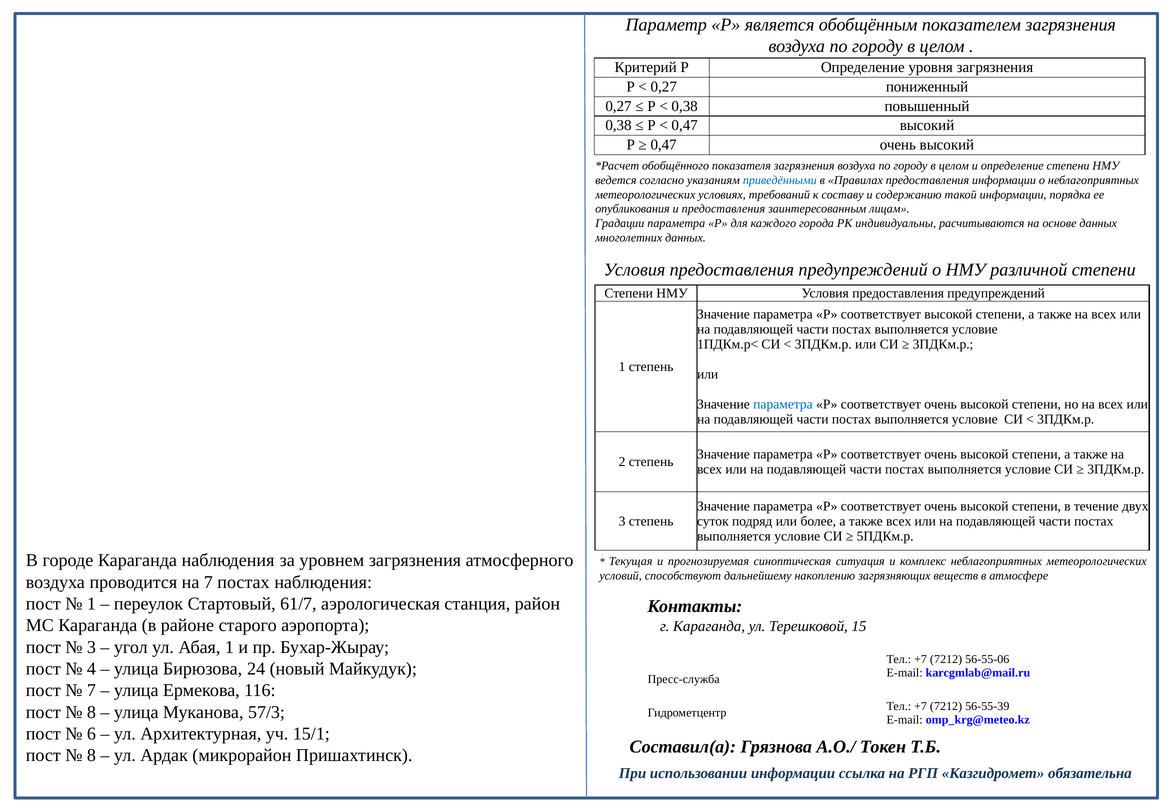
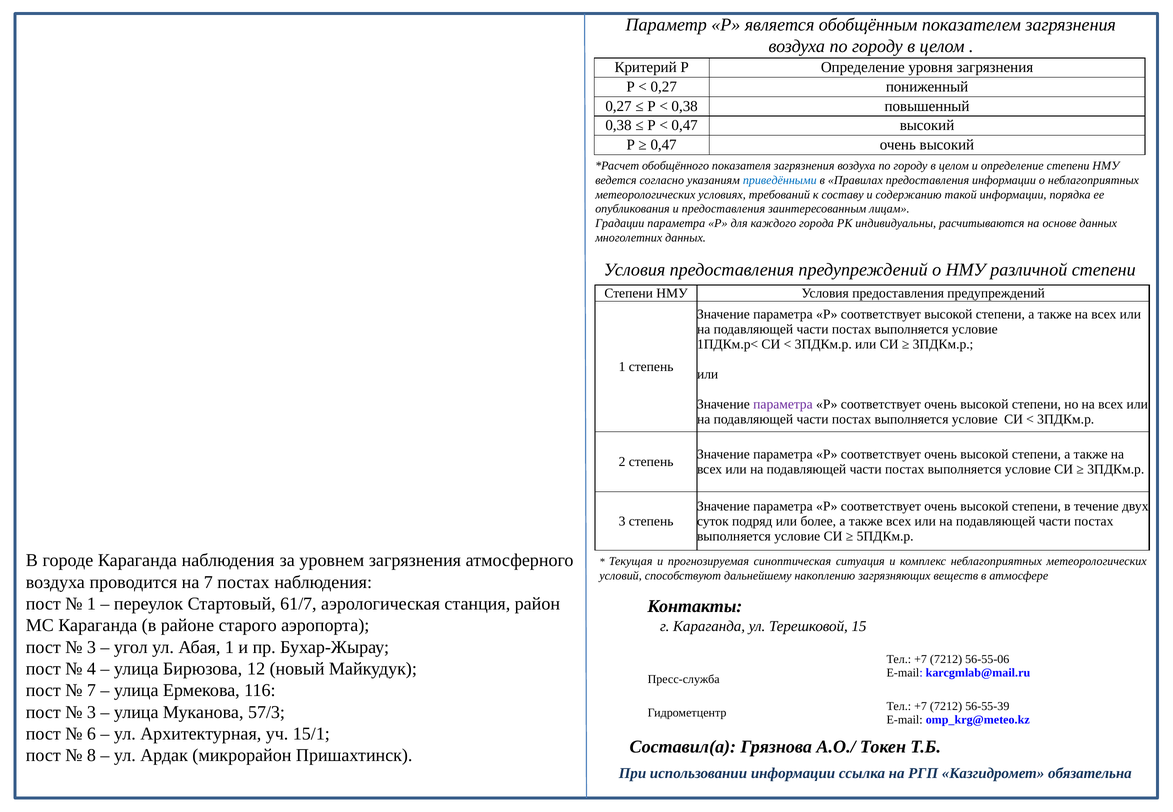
параметра at (783, 404) colour: blue -> purple
24: 24 -> 12
8 at (91, 712): 8 -> 3
